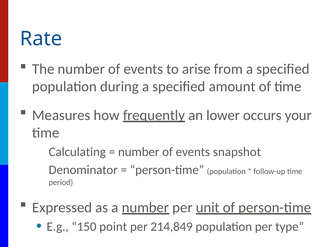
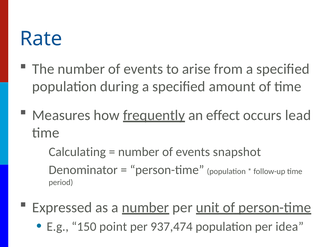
lower: lower -> effect
your: your -> lead
214,849: 214,849 -> 937,474
type: type -> idea
